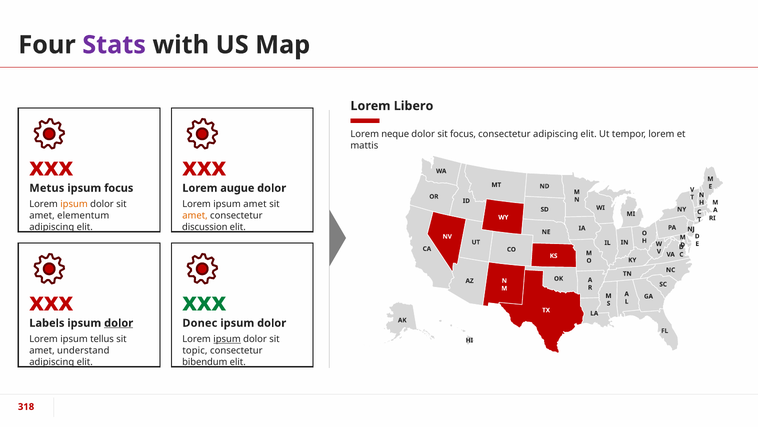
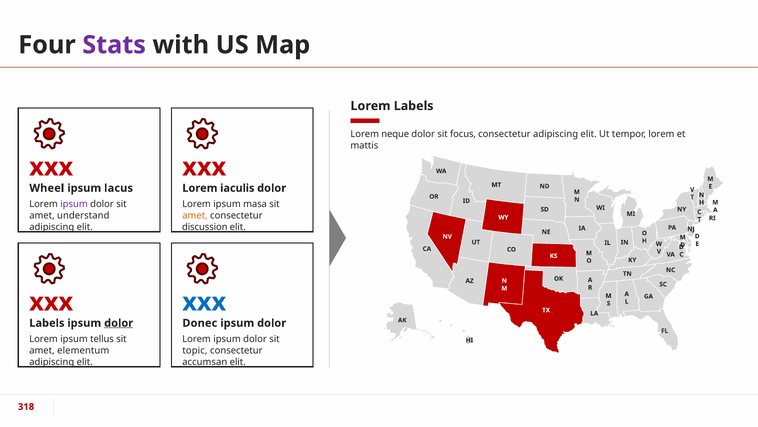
Lorem Libero: Libero -> Labels
Metus: Metus -> Wheel
ipsum focus: focus -> lacus
augue: augue -> iaculis
ipsum at (74, 204) colour: orange -> purple
ipsum amet: amet -> masa
elementum: elementum -> understand
xxx at (204, 302) colour: green -> blue
ipsum at (227, 339) underline: present -> none
understand: understand -> elementum
bibendum: bibendum -> accumsan
